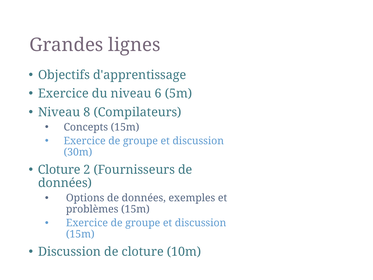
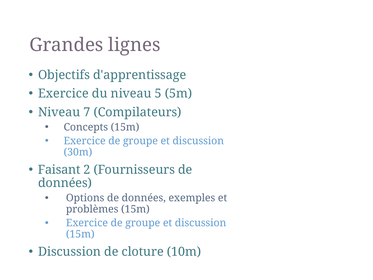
6: 6 -> 5
8: 8 -> 7
Cloture at (59, 170): Cloture -> Faisant
